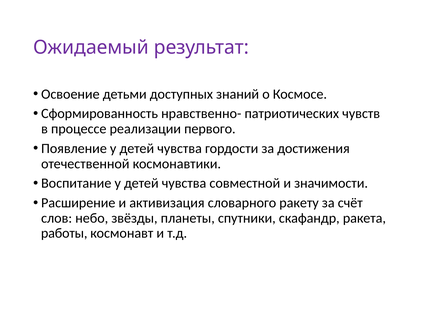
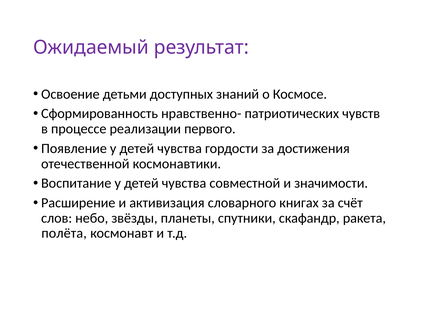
ракету: ракету -> книгах
работы: работы -> полёта
